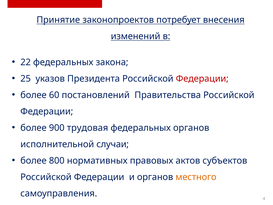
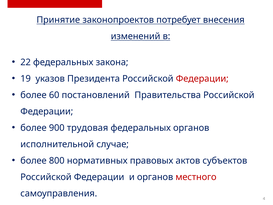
25: 25 -> 19
случаи: случаи -> случае
местного colour: orange -> red
